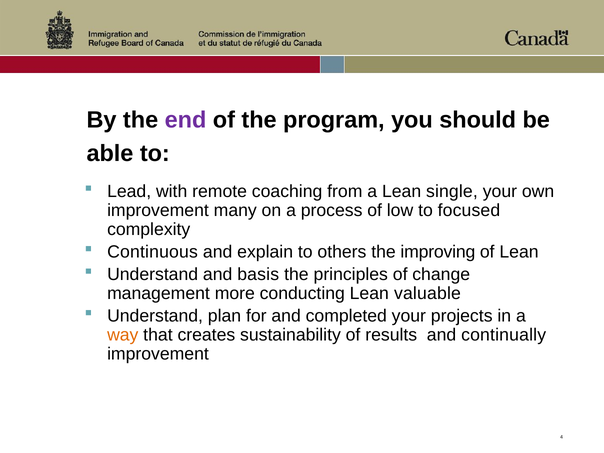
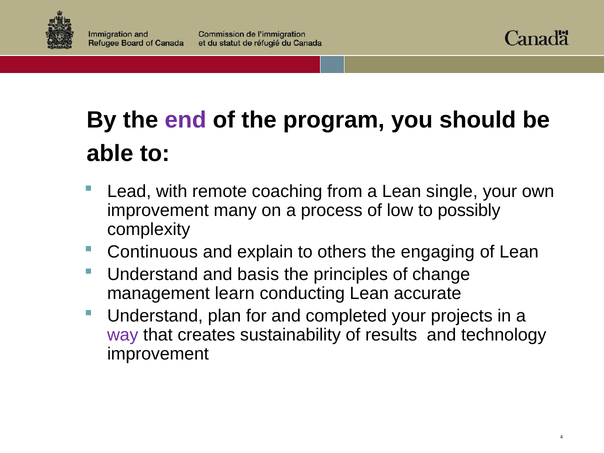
focused: focused -> possibly
improving: improving -> engaging
more: more -> learn
valuable: valuable -> accurate
way colour: orange -> purple
continually: continually -> technology
